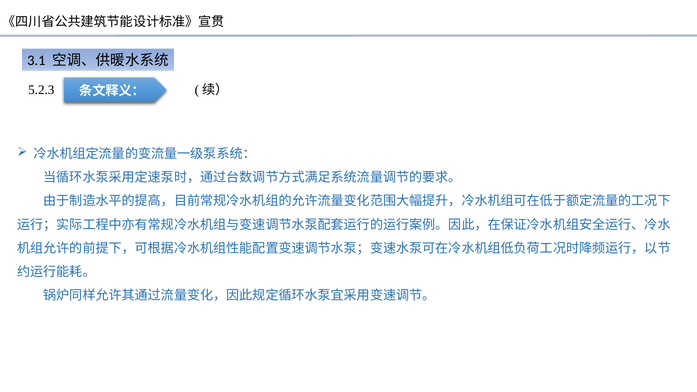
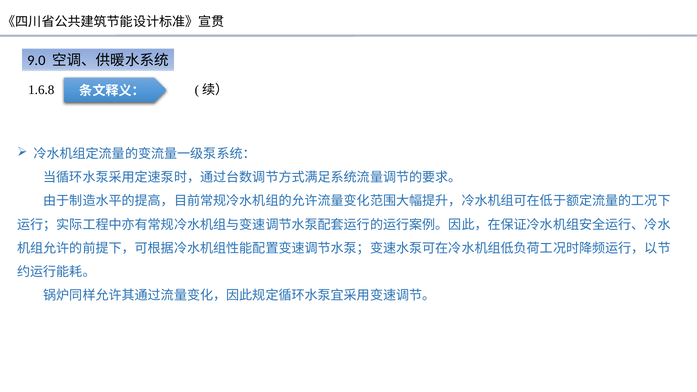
3.1: 3.1 -> 9.0
5.2.3: 5.2.3 -> 1.6.8
